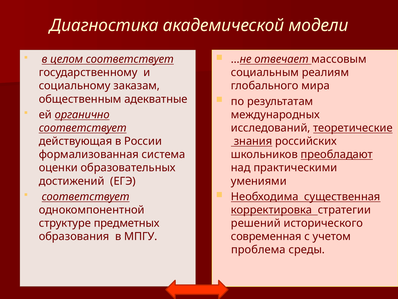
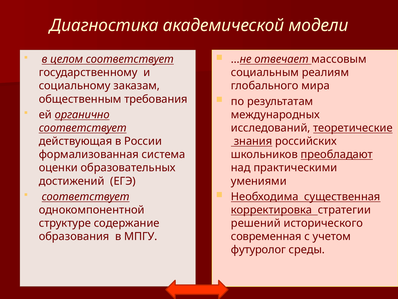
адекватные: адекватные -> требования
предметных: предметных -> содержание
проблема: проблема -> футуролог
